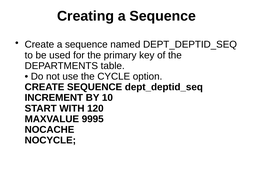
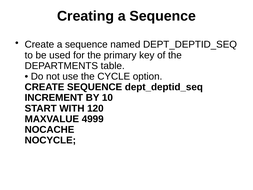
9995: 9995 -> 4999
